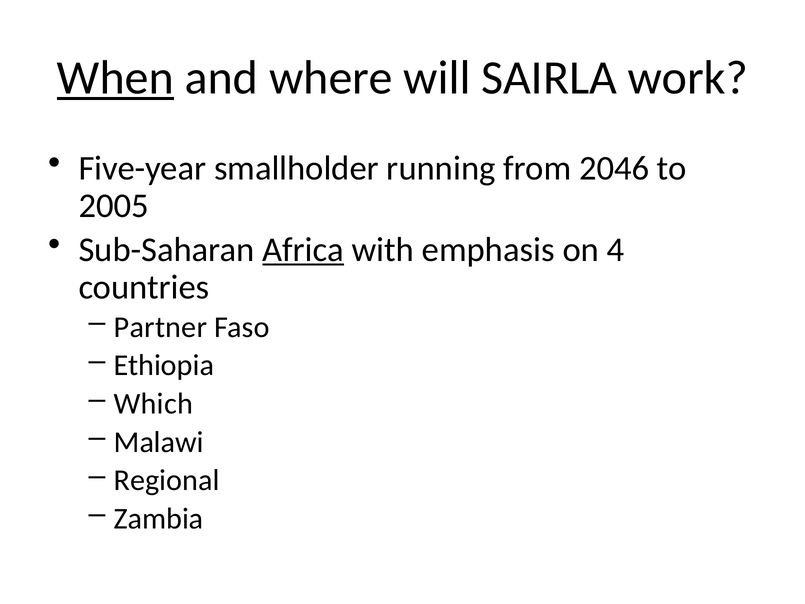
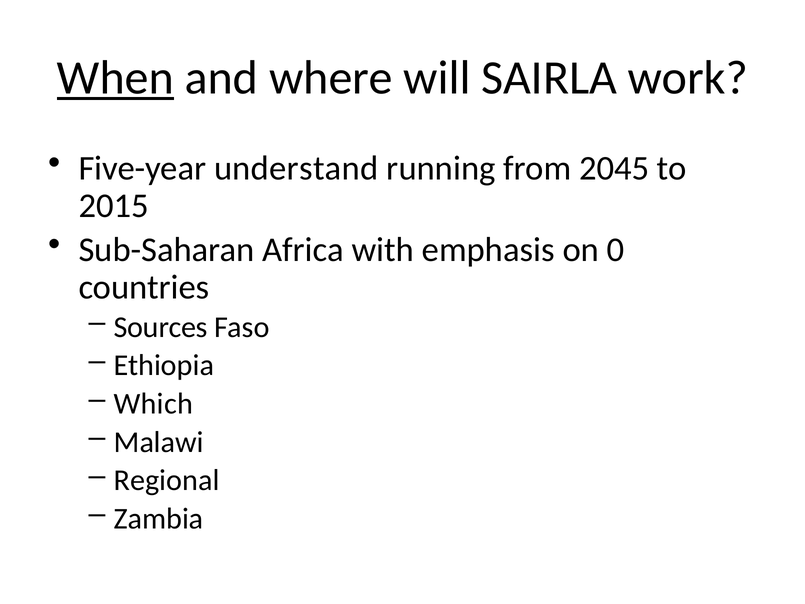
smallholder: smallholder -> understand
2046: 2046 -> 2045
2005: 2005 -> 2015
Africa underline: present -> none
4: 4 -> 0
Partner: Partner -> Sources
